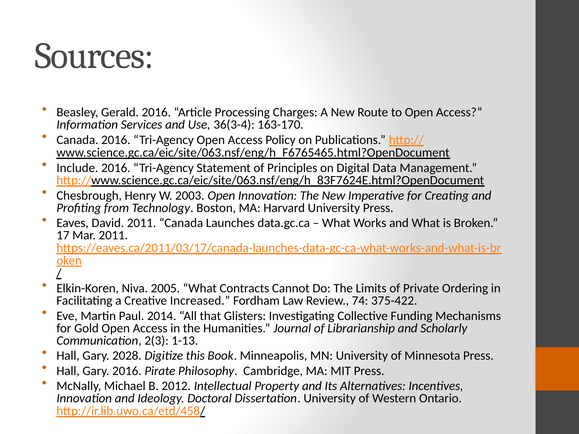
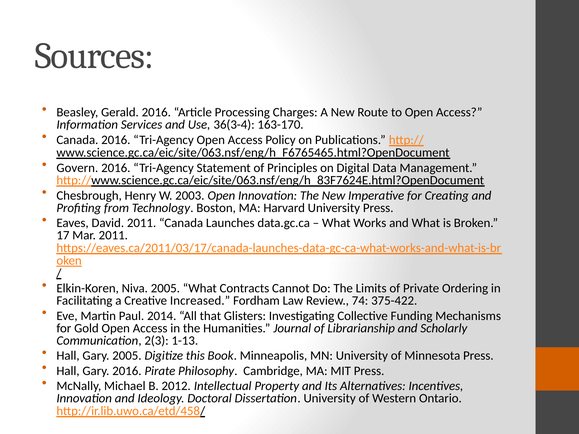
Include: Include -> Govern
Gary 2028: 2028 -> 2005
